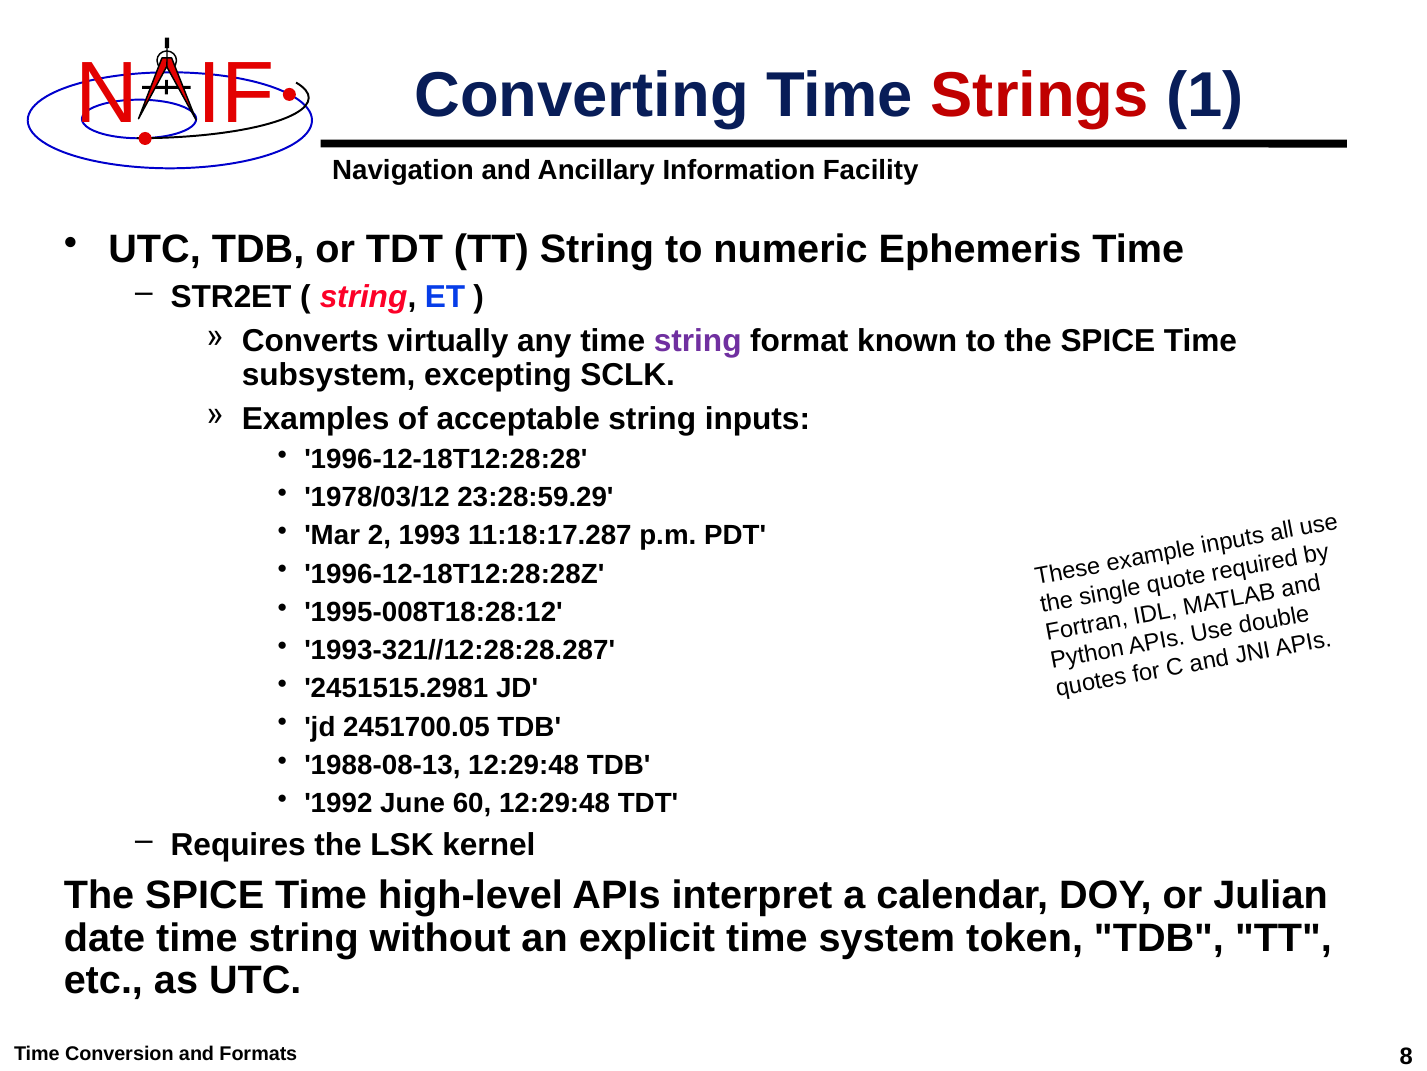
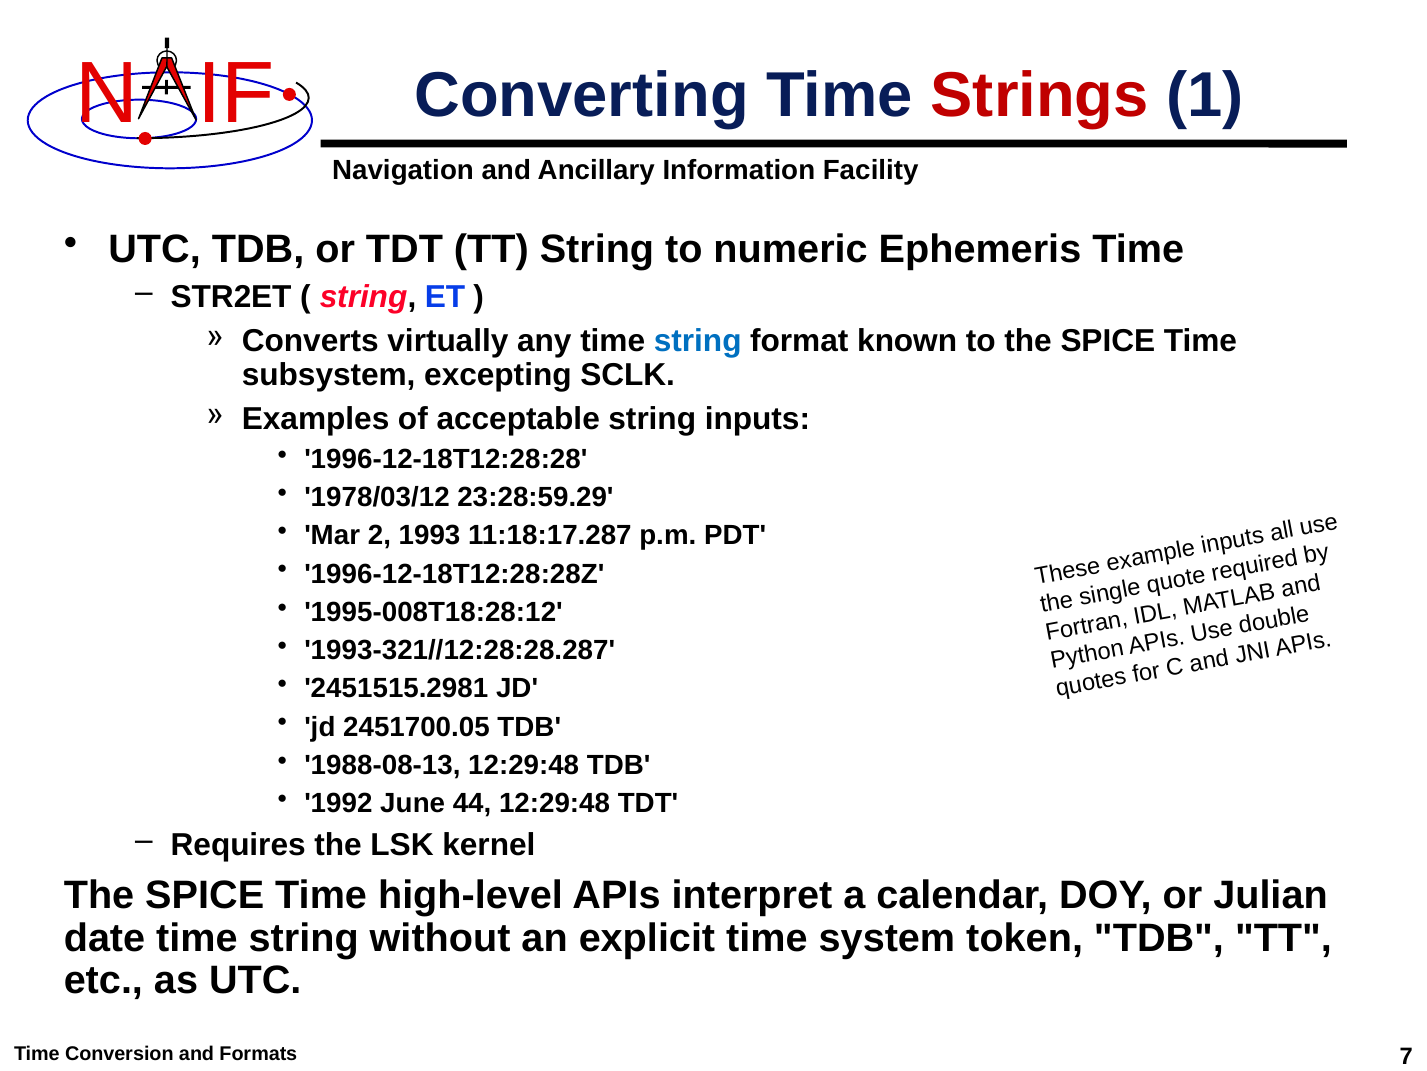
string at (698, 341) colour: purple -> blue
60: 60 -> 44
8: 8 -> 7
